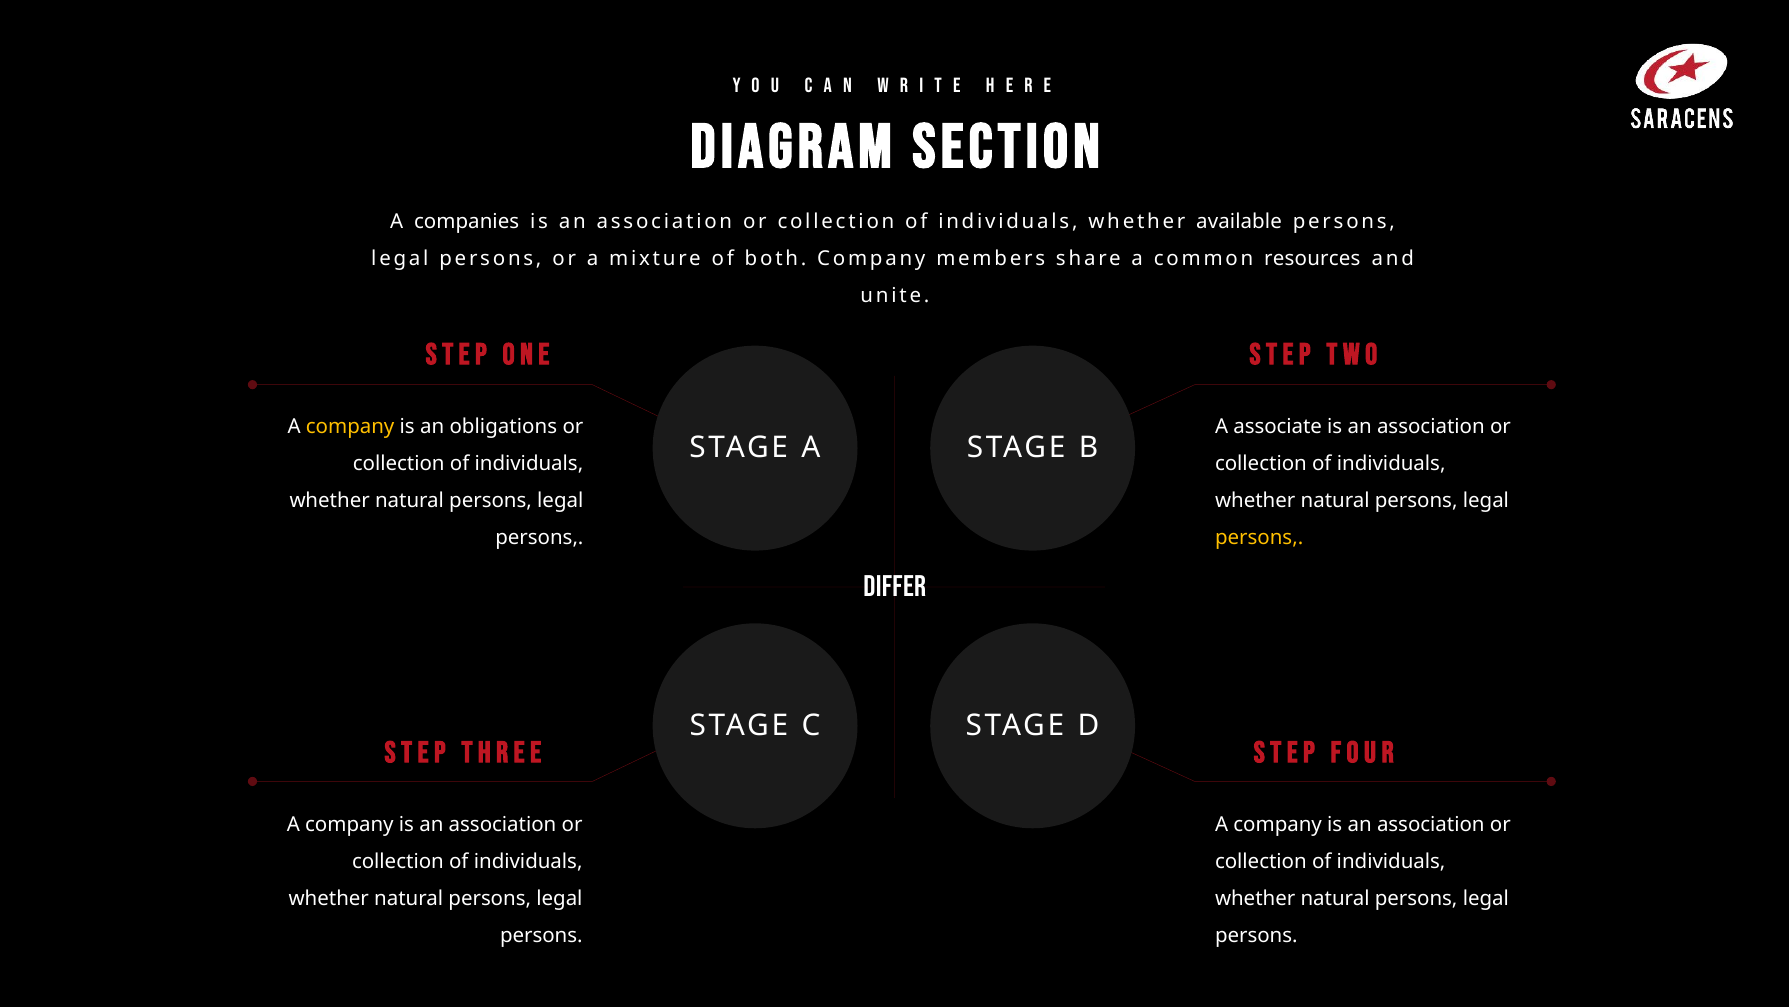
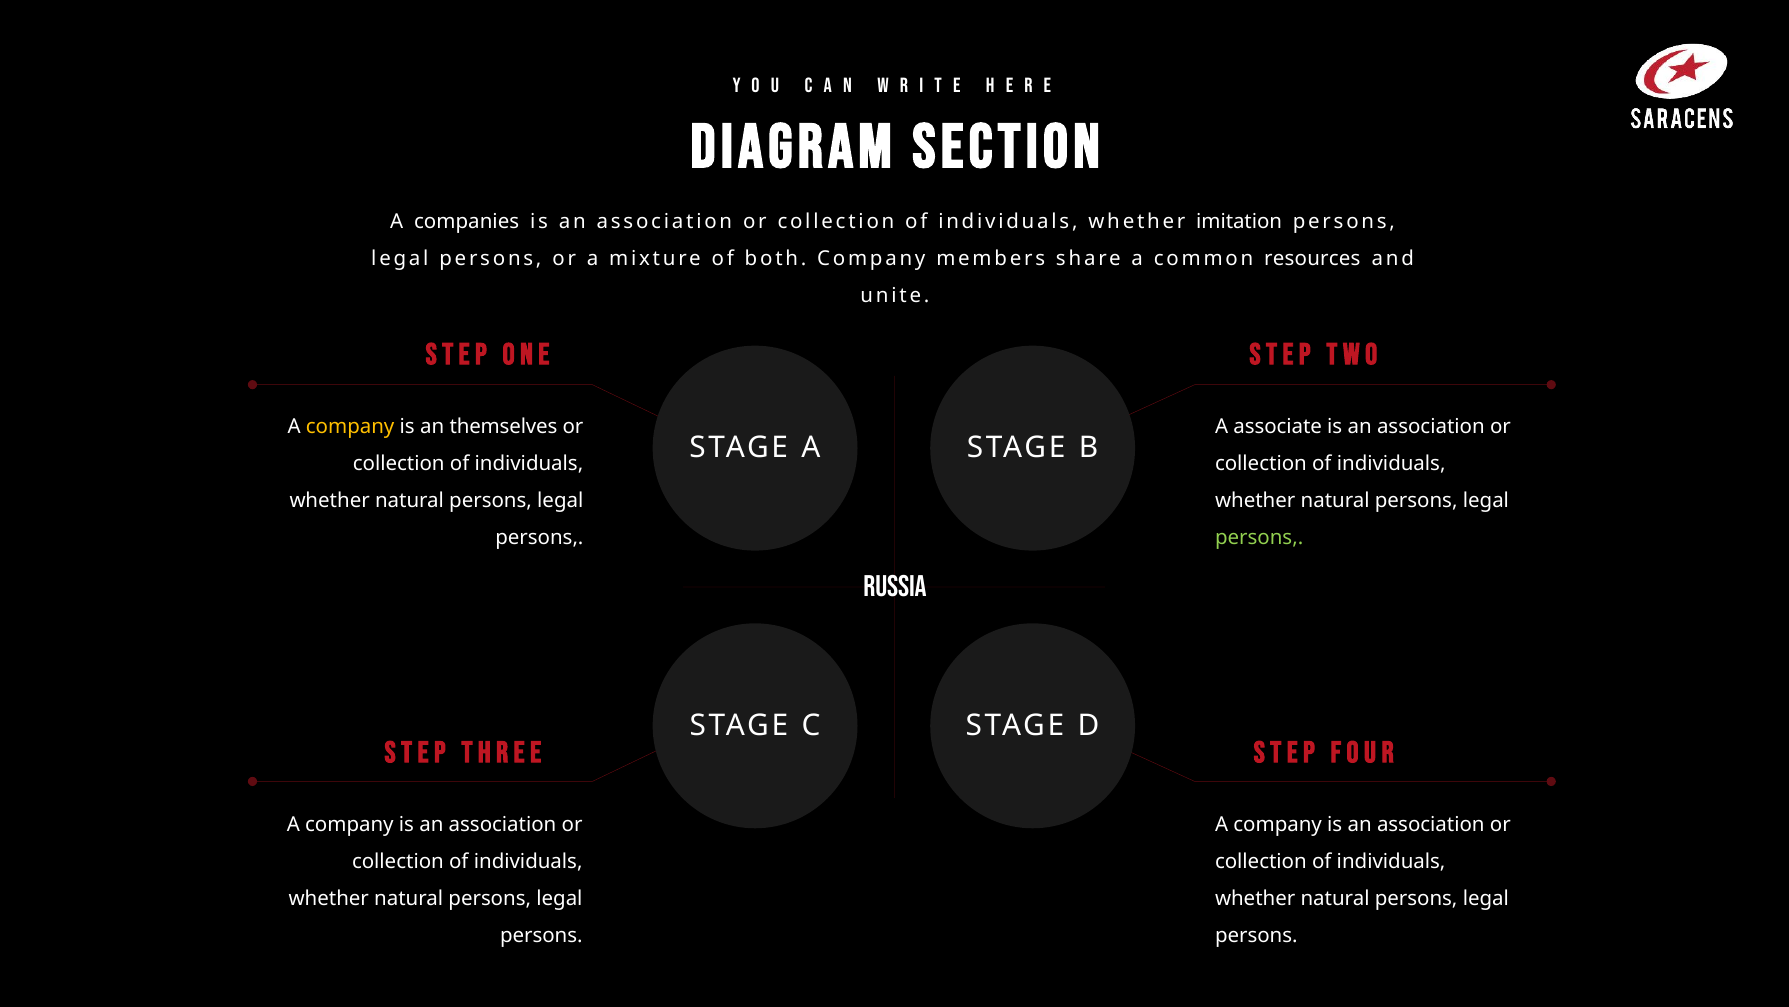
available: available -> imitation
obligations: obligations -> themselves
persons at (1259, 537) colour: yellow -> light green
DIFFER: DIFFER -> RUSSIA
